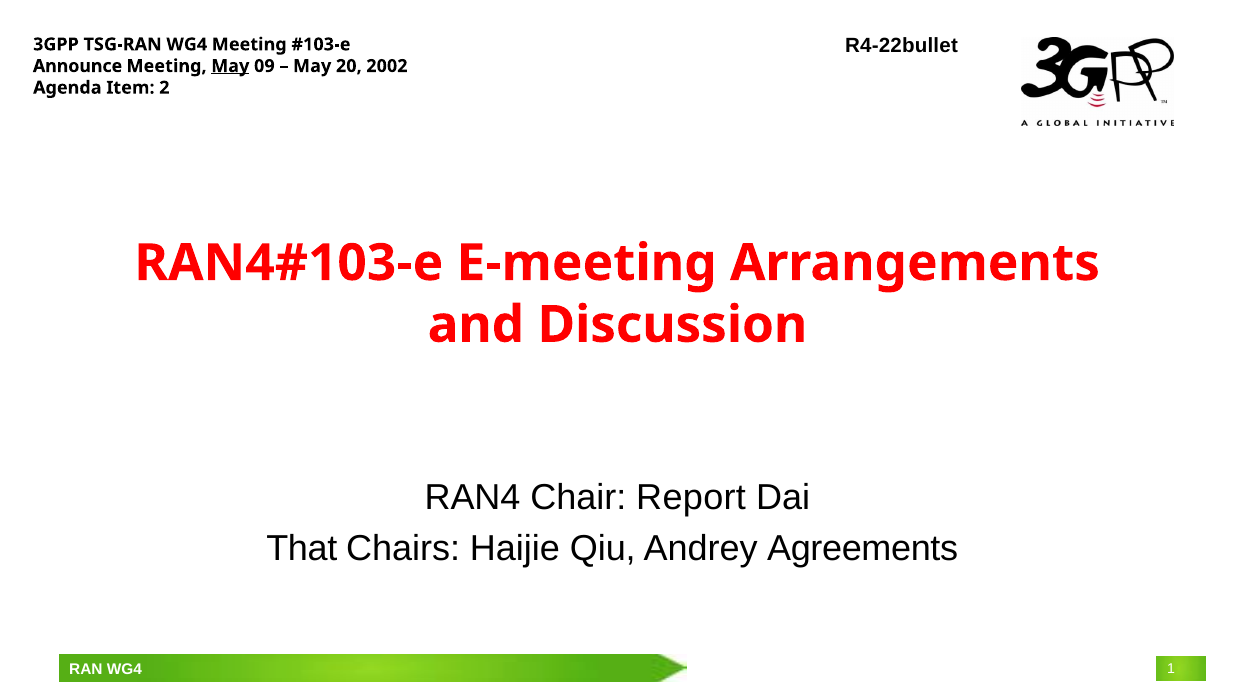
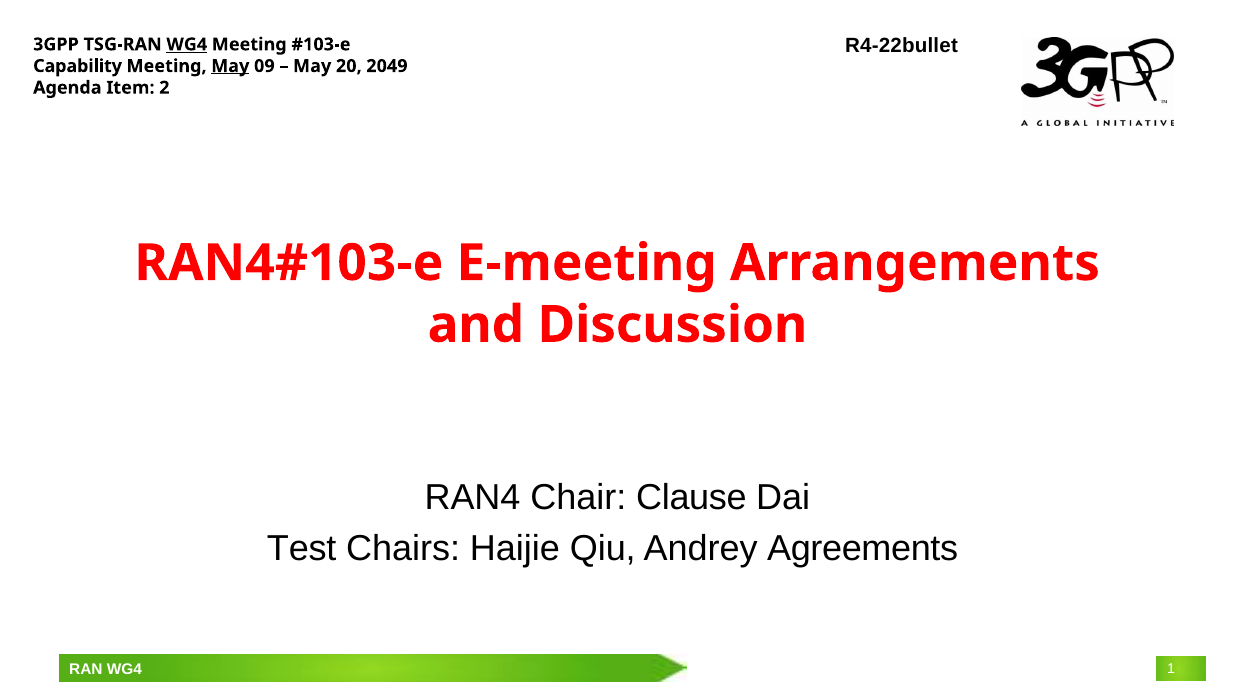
WG4 at (187, 44) underline: none -> present
Announce: Announce -> Capability
2002: 2002 -> 2049
Report: Report -> Clause
That: That -> Test
